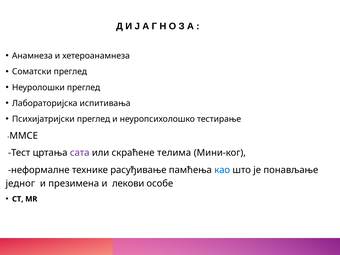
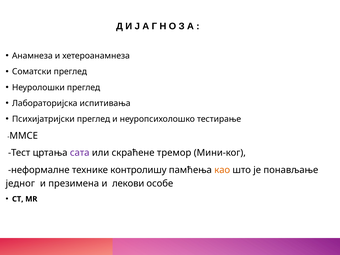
телима: телима -> тремор
расуђивање: расуђивање -> контролишу
као colour: blue -> orange
